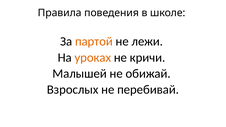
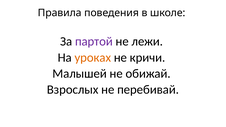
партой colour: orange -> purple
